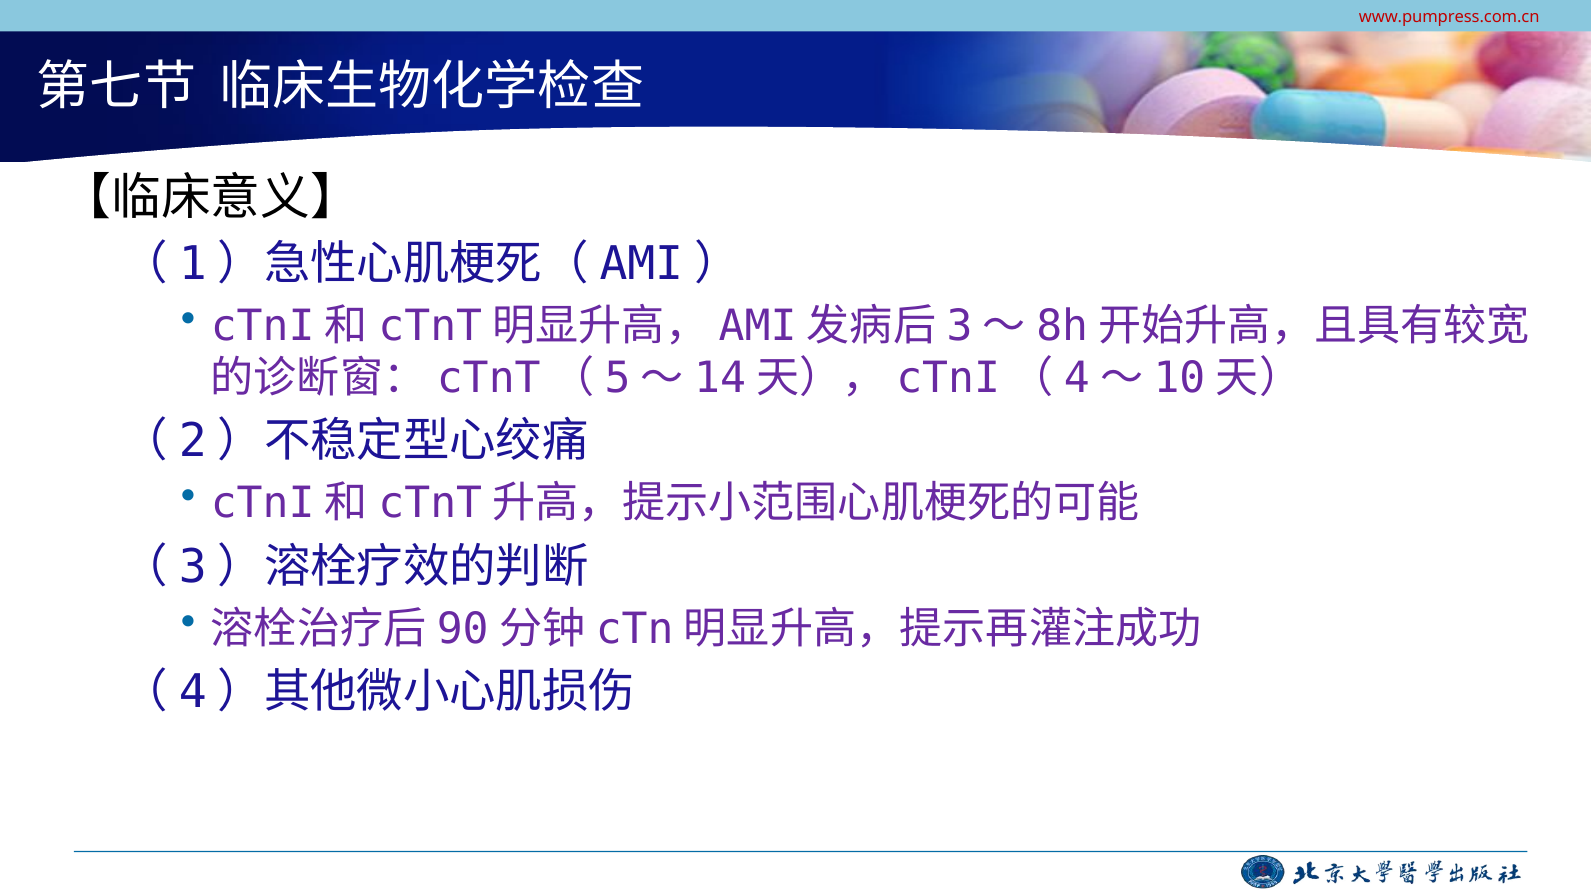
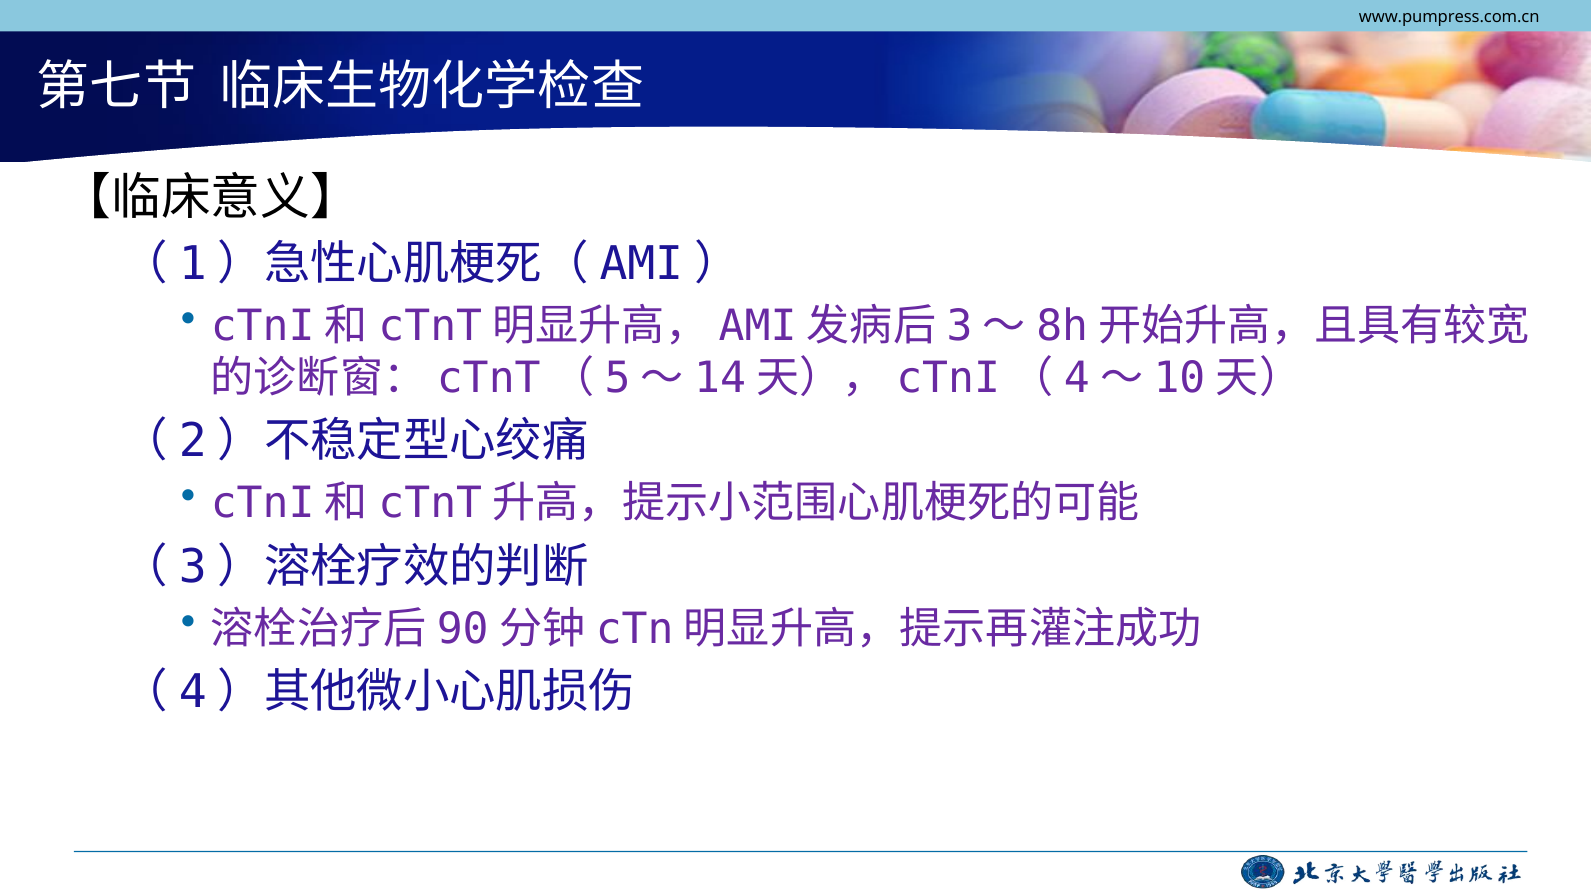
www.pumpress.com.cn colour: red -> black
